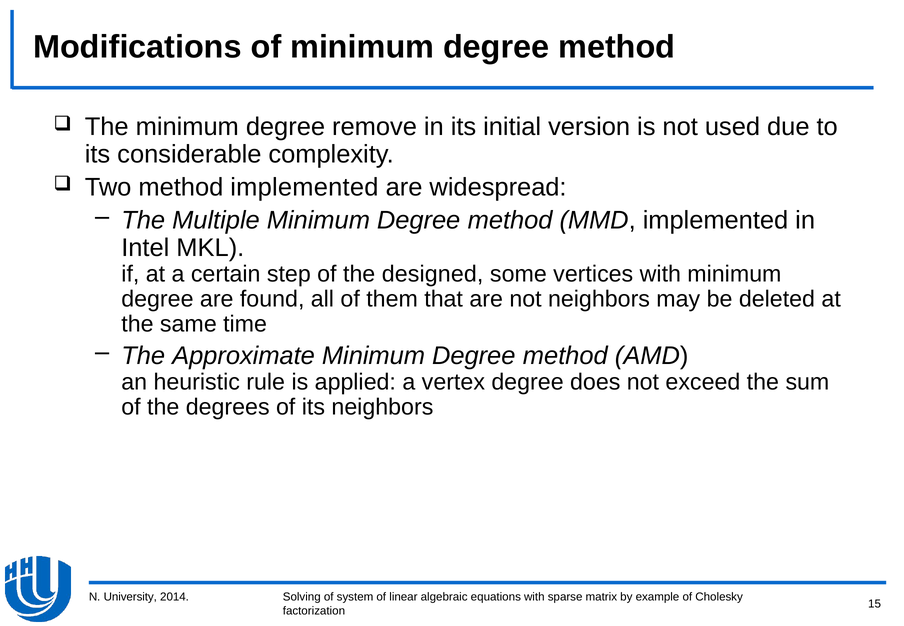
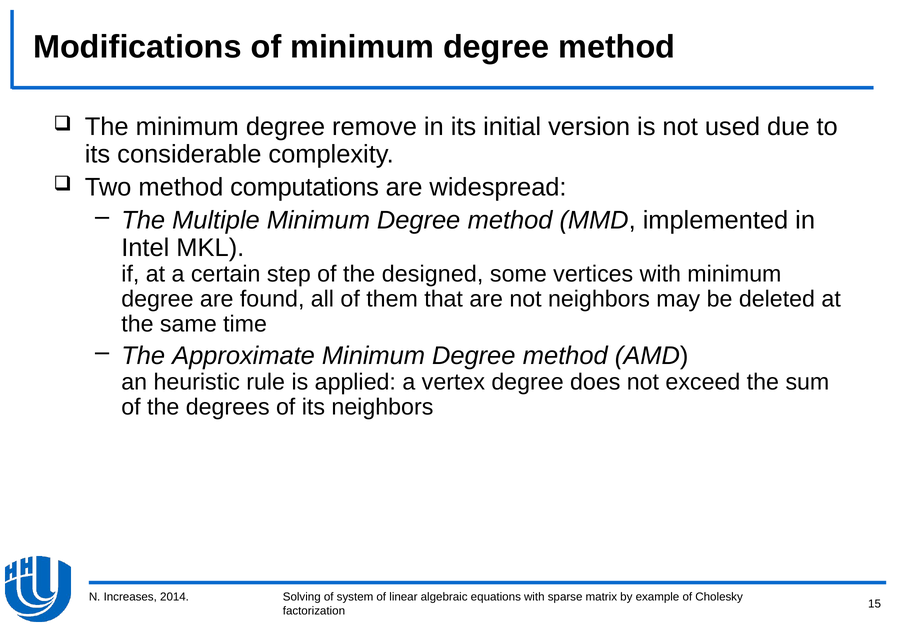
method implemented: implemented -> computations
University: University -> Increases
